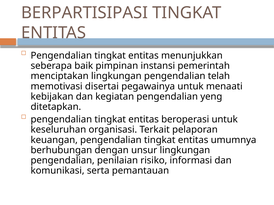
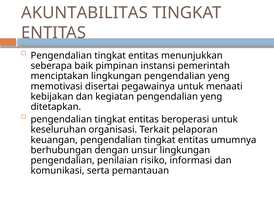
BERPARTISIPASI: BERPARTISIPASI -> AKUNTABILITAS
lingkungan pengendalian telah: telah -> yeng
